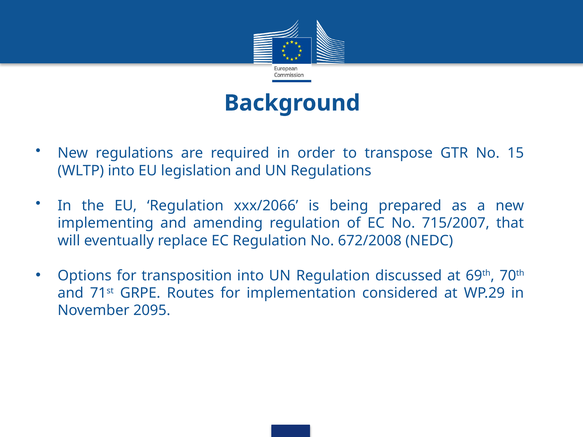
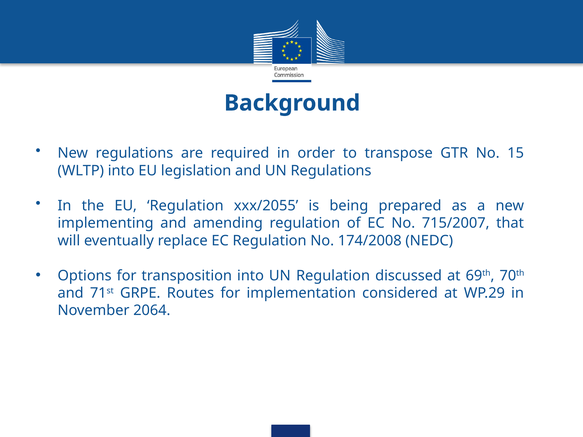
xxx/2066: xxx/2066 -> xxx/2055
672/2008: 672/2008 -> 174/2008
2095: 2095 -> 2064
